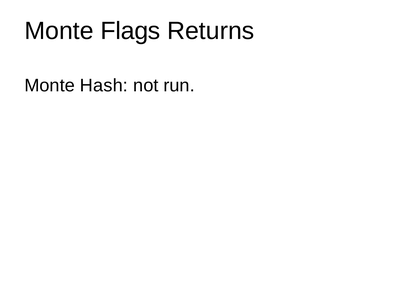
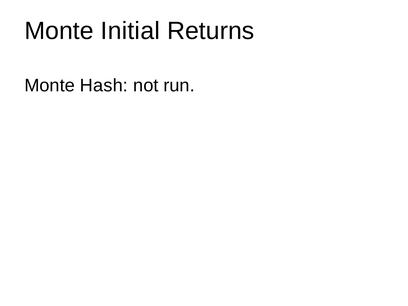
Flags: Flags -> Initial
